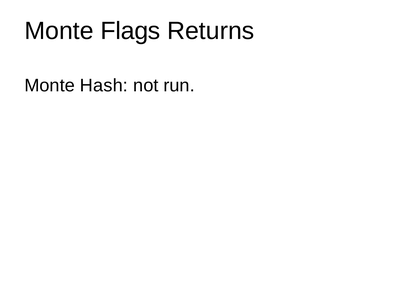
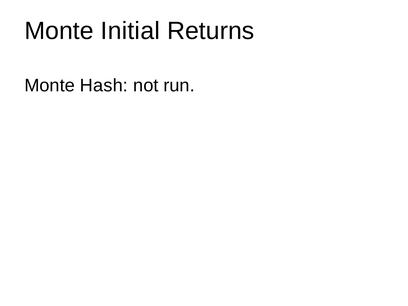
Flags: Flags -> Initial
